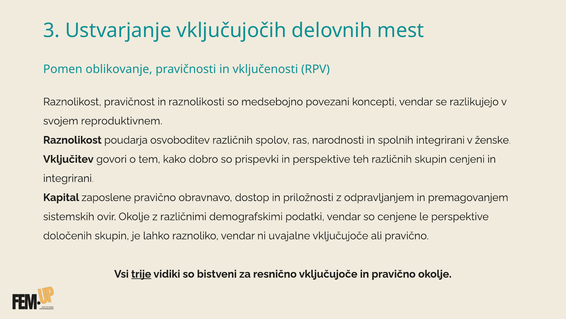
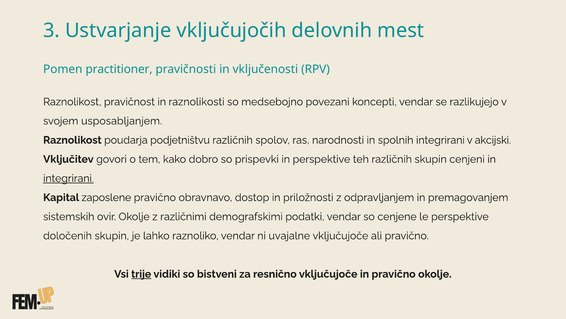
oblikovanje: oblikovanje -> practitioner
reproduktivnem: reproduktivnem -> usposabljanjem
osvoboditev: osvoboditev -> podjetništvu
ženske: ženske -> akcijski
integrirani at (68, 178) underline: none -> present
